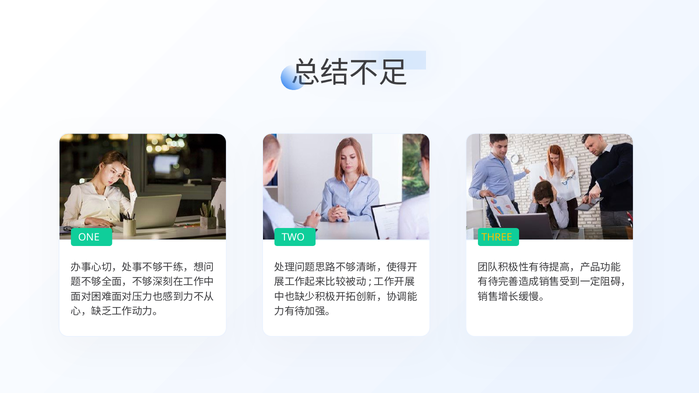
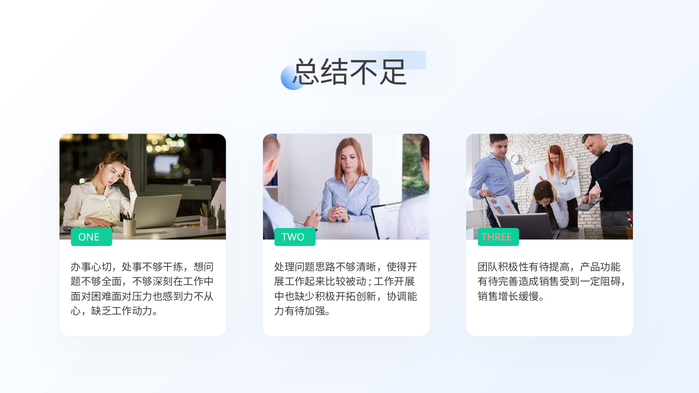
THREE colour: yellow -> pink
